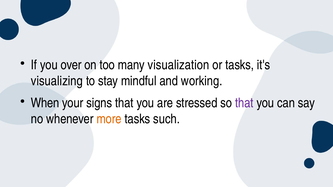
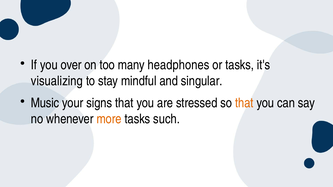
visualization: visualization -> headphones
working: working -> singular
When: When -> Music
that at (244, 103) colour: purple -> orange
